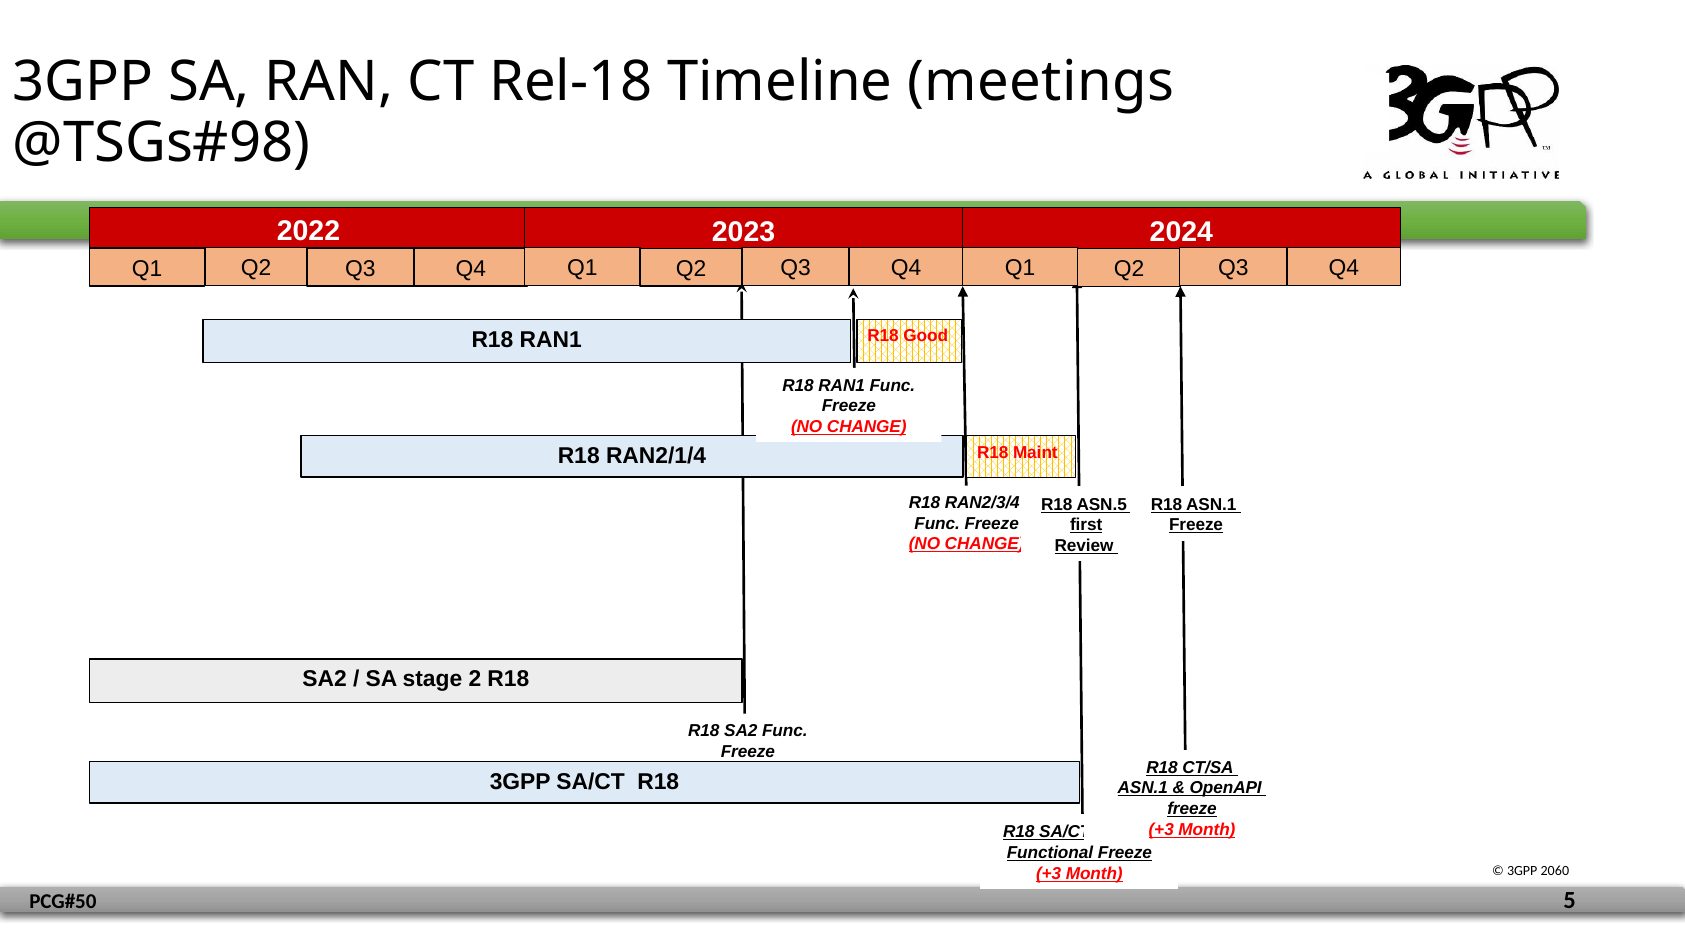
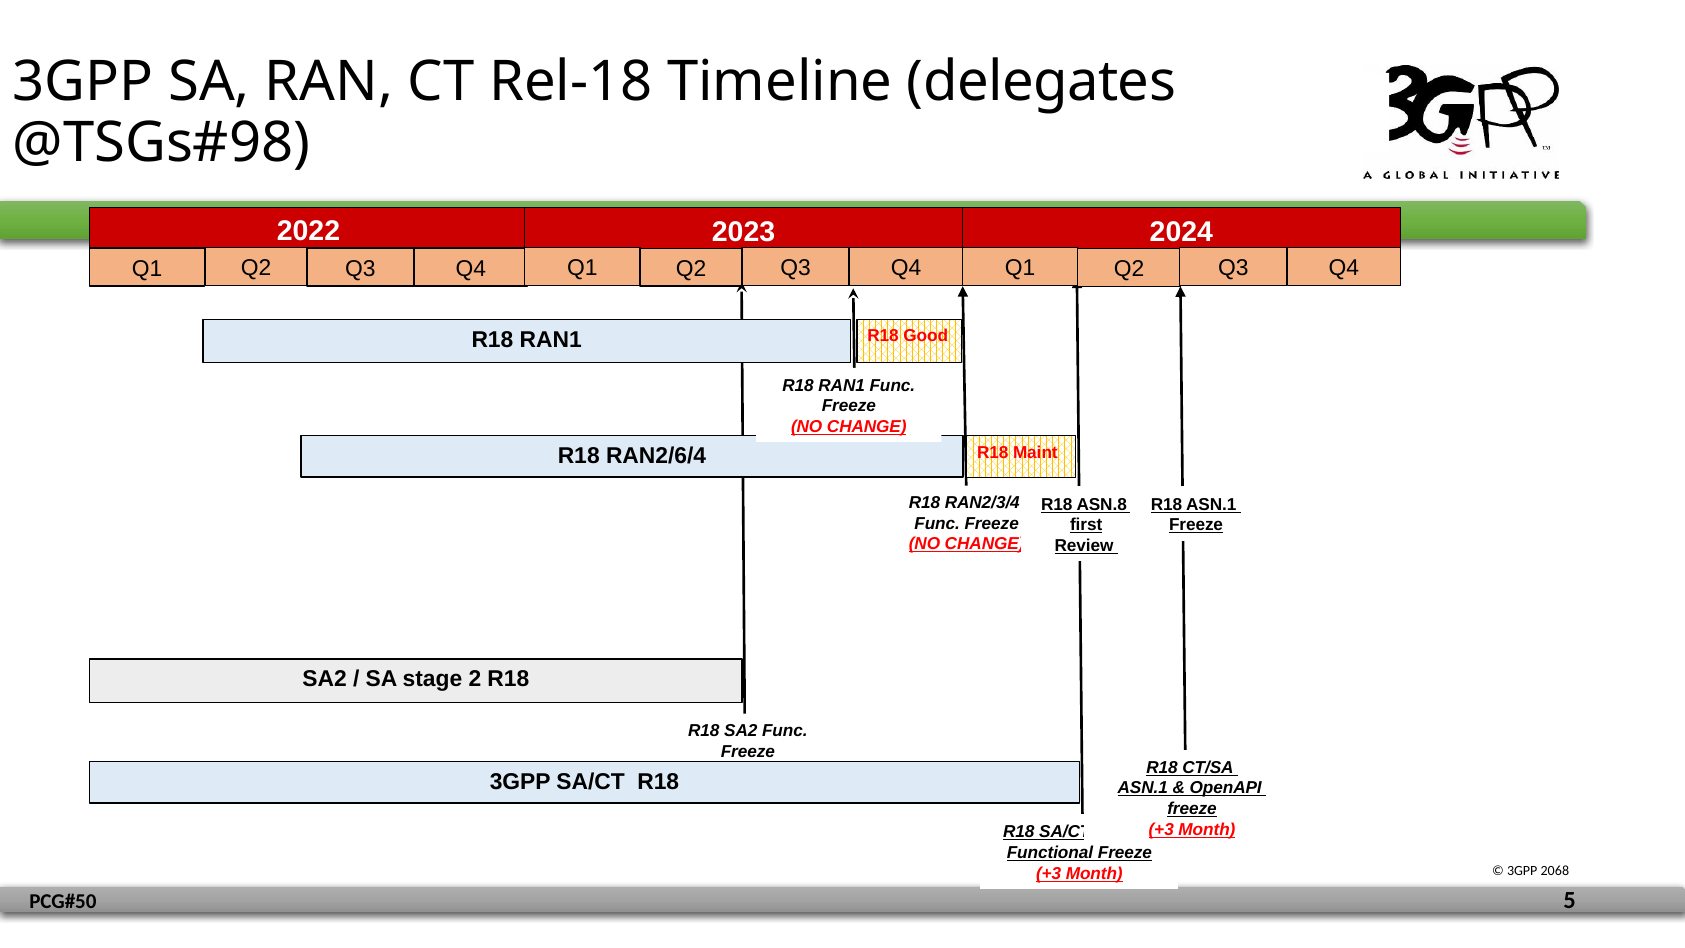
meetings: meetings -> delegates
RAN2/1/4: RAN2/1/4 -> RAN2/6/4
ASN.5: ASN.5 -> ASN.8
2060: 2060 -> 2068
